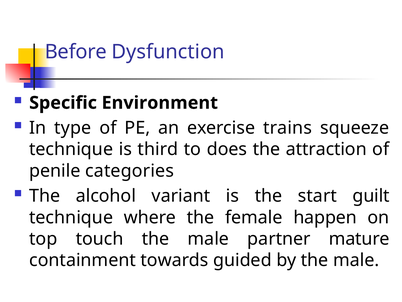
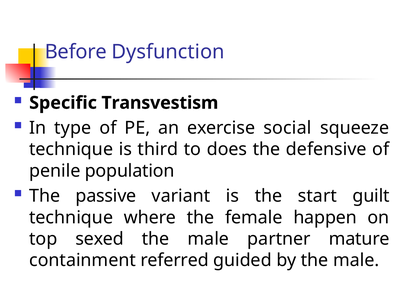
Environment: Environment -> Transvestism
trains: trains -> social
attraction: attraction -> defensive
categories: categories -> population
alcohol: alcohol -> passive
touch: touch -> sexed
towards: towards -> referred
